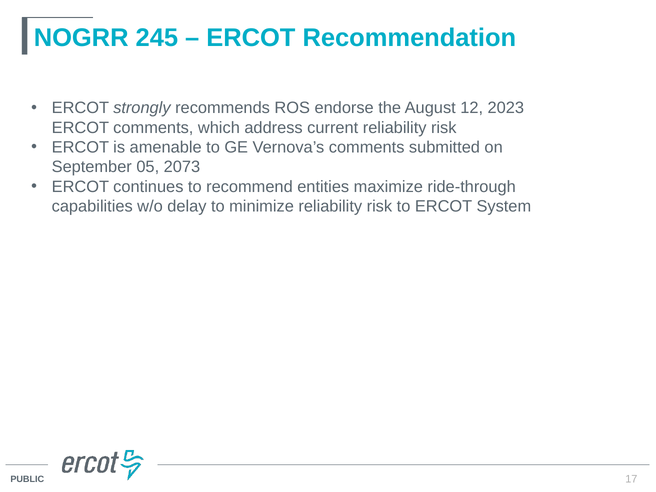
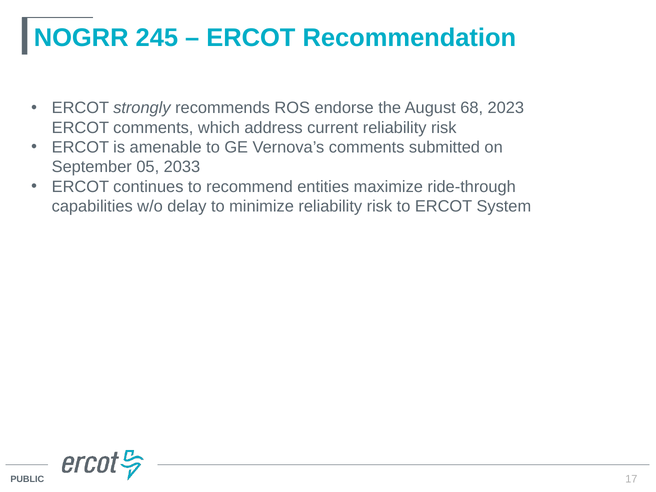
12: 12 -> 68
2073: 2073 -> 2033
